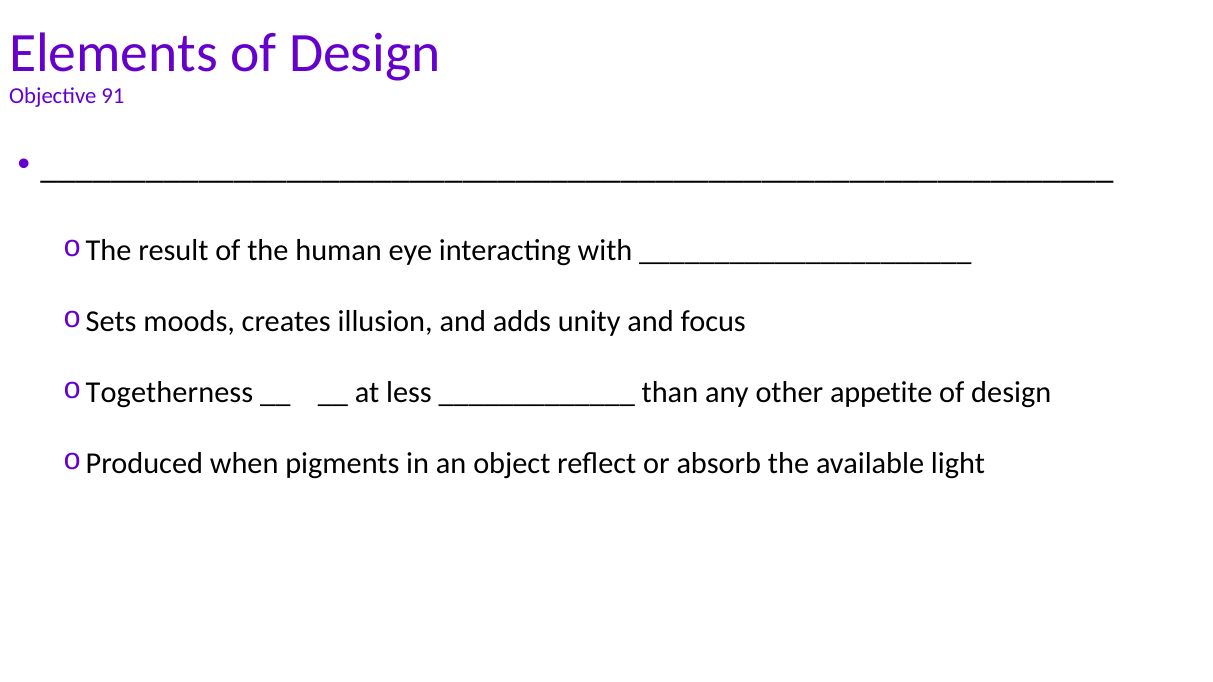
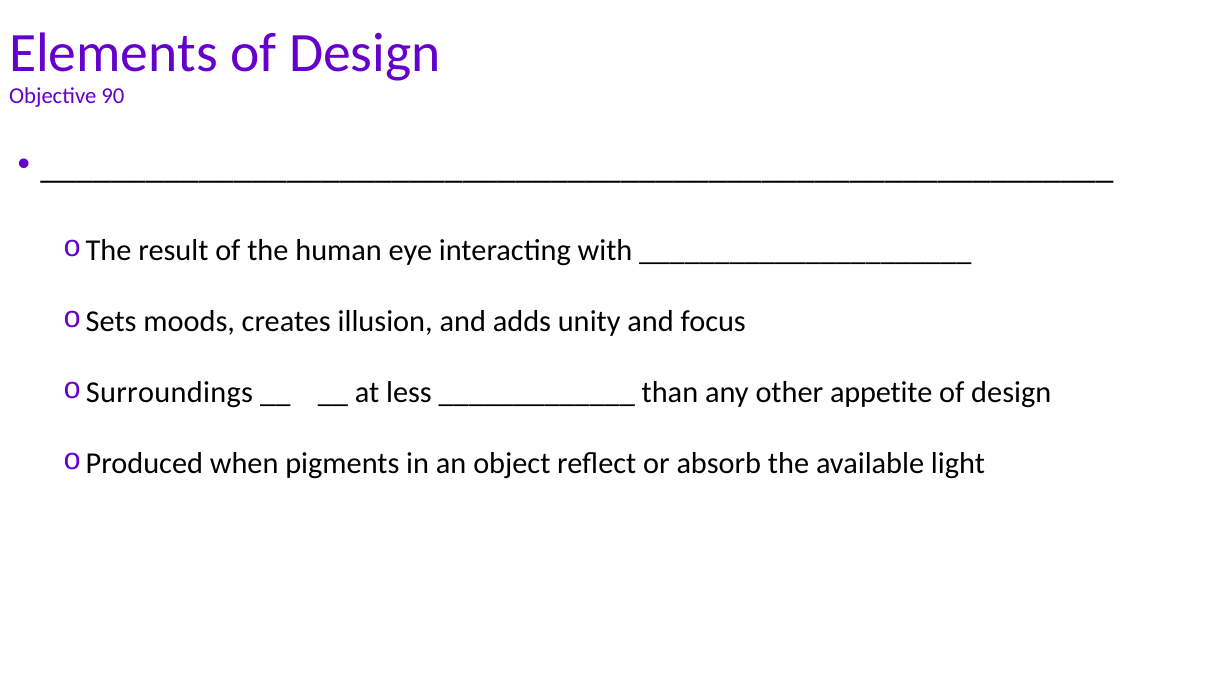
91: 91 -> 90
Togetherness: Togetherness -> Surroundings
